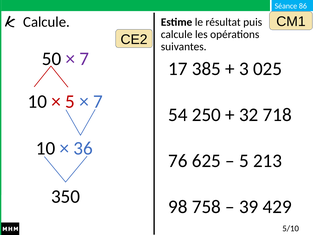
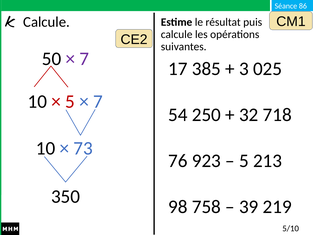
36: 36 -> 73
625: 625 -> 923
429: 429 -> 219
